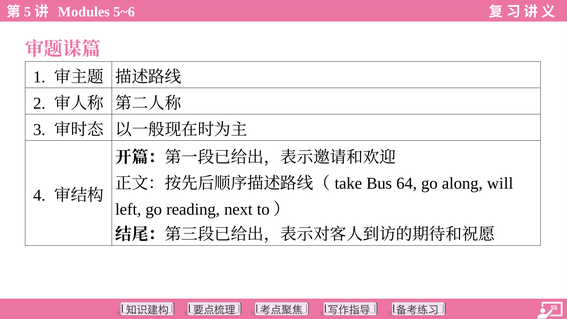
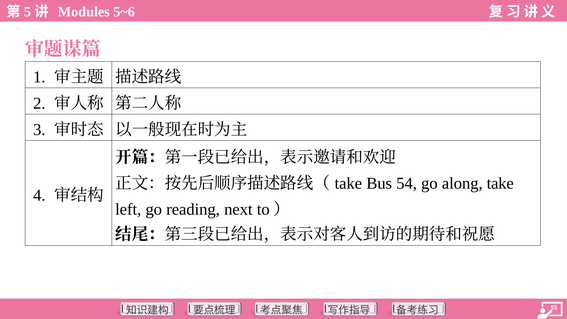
64: 64 -> 54
along will: will -> take
